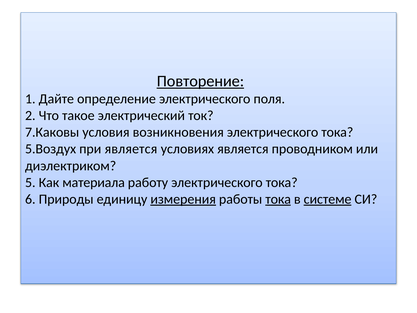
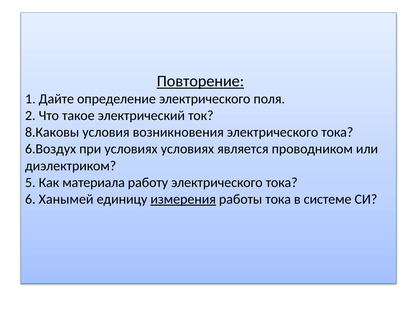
7.Каковы: 7.Каковы -> 8.Каковы
5.Воздух: 5.Воздух -> 6.Воздух
при является: является -> условиях
Природы: Природы -> Ханымей
тока at (278, 199) underline: present -> none
системе underline: present -> none
